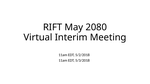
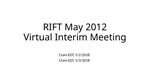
2080: 2080 -> 2012
